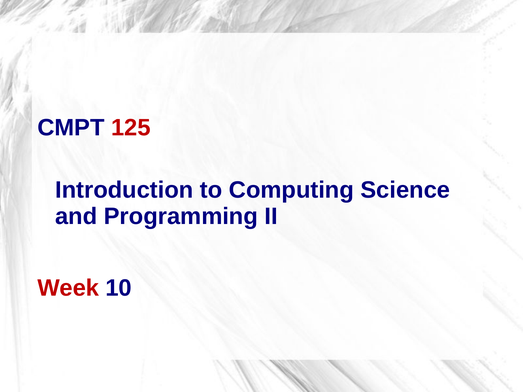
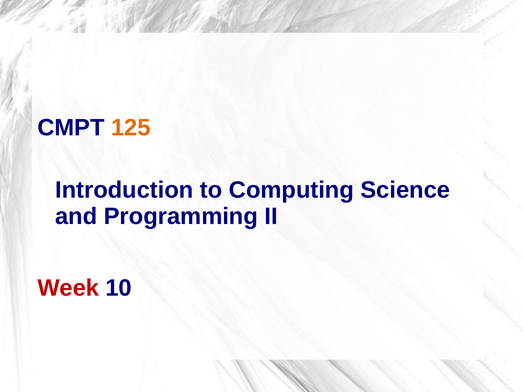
125 colour: red -> orange
